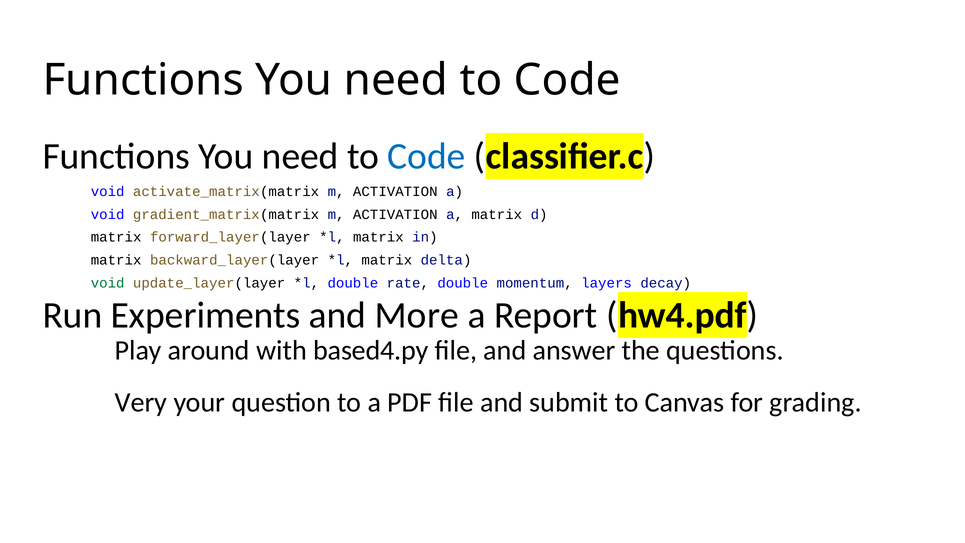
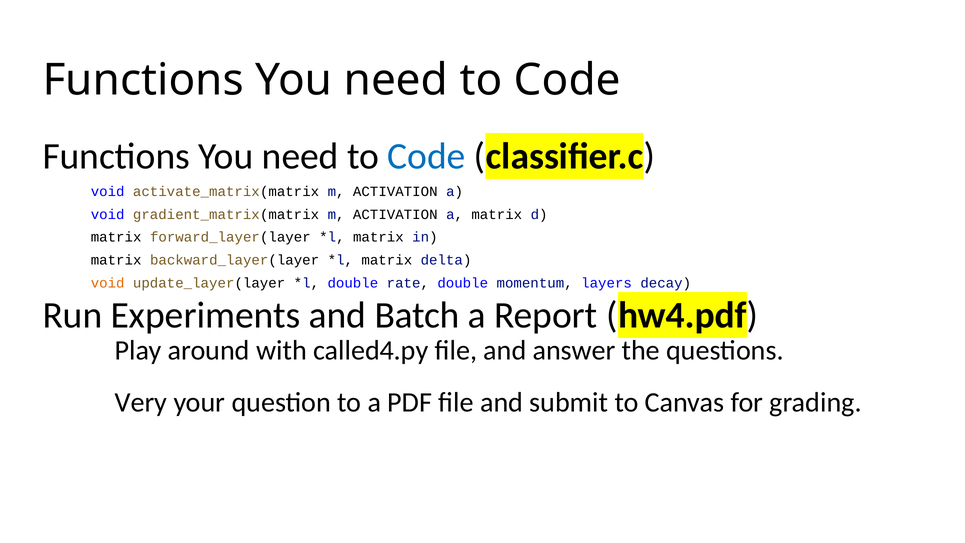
void at (108, 283) colour: green -> orange
More: More -> Batch
based4.py: based4.py -> called4.py
